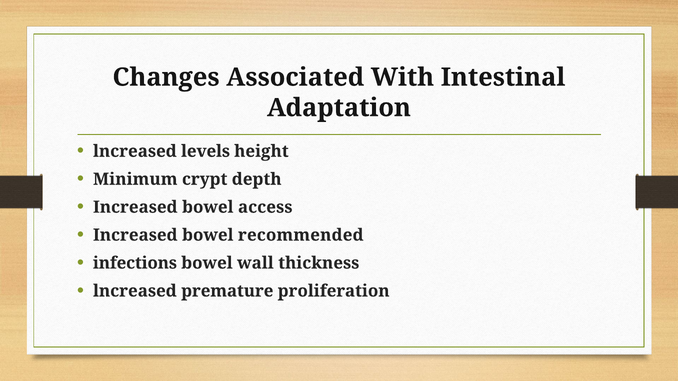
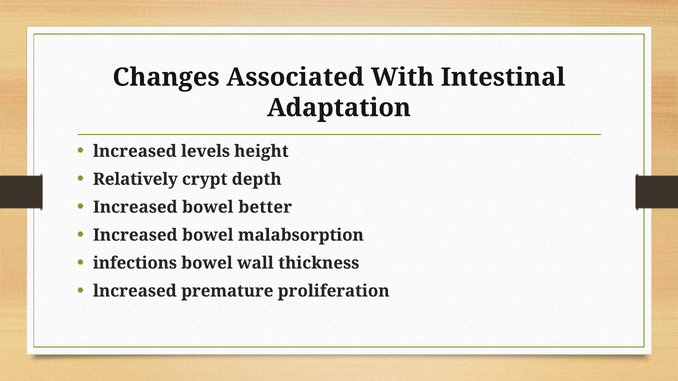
Minimum: Minimum -> Relatively
access: access -> better
recommended: recommended -> malabsorption
